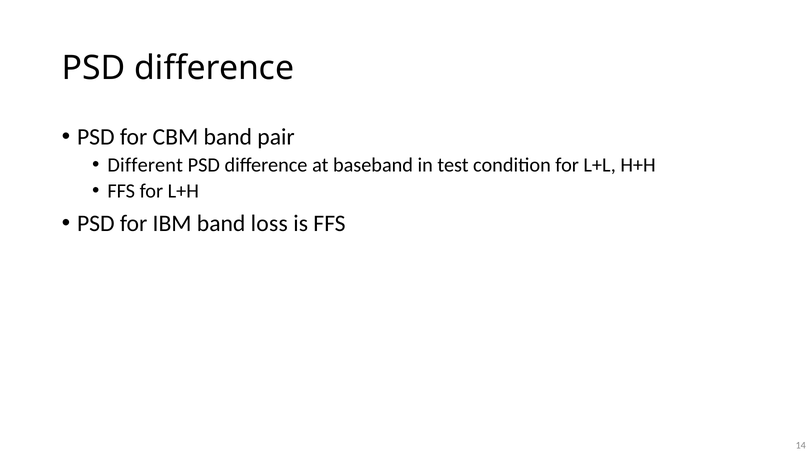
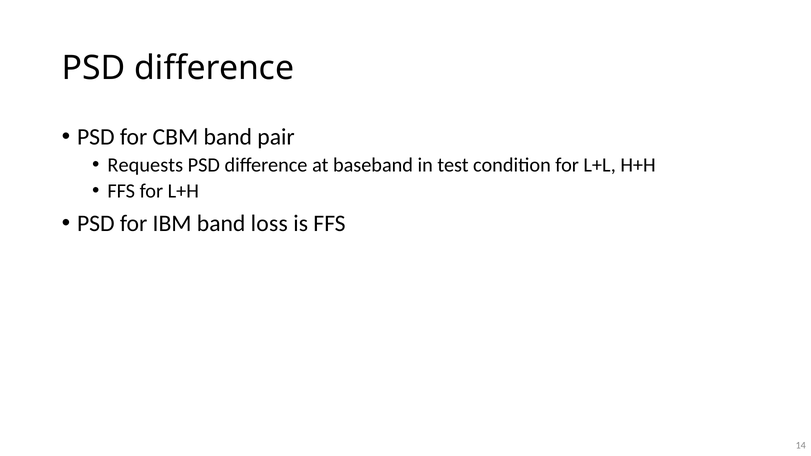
Different: Different -> Requests
